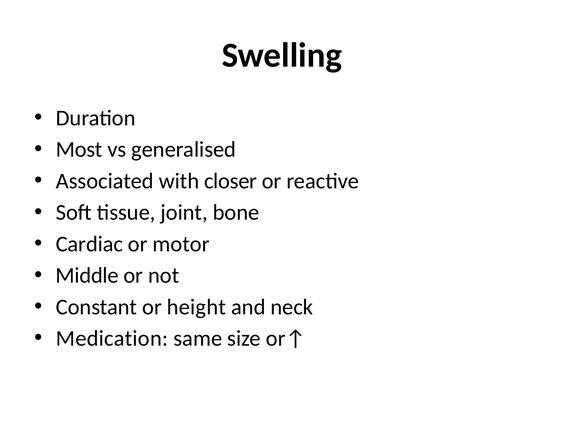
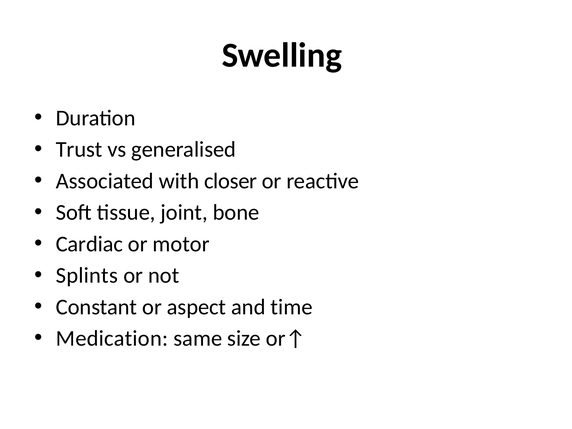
Most: Most -> Trust
Middle: Middle -> Splints
height: height -> aspect
neck: neck -> time
